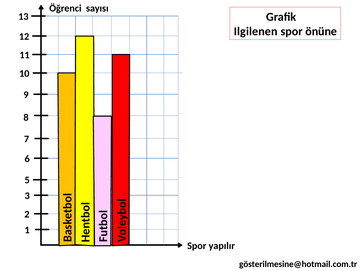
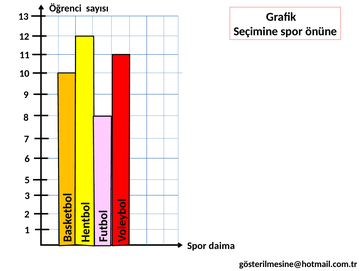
Ilgilenen: Ilgilenen -> Seçimine
yapılır: yapılır -> daima
